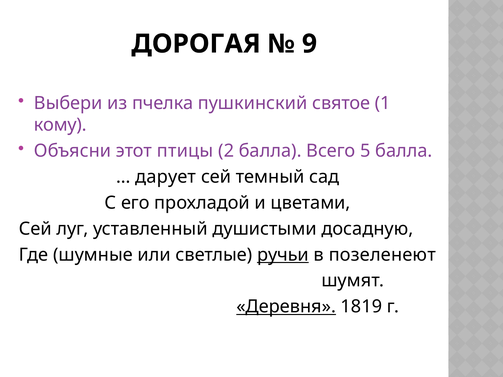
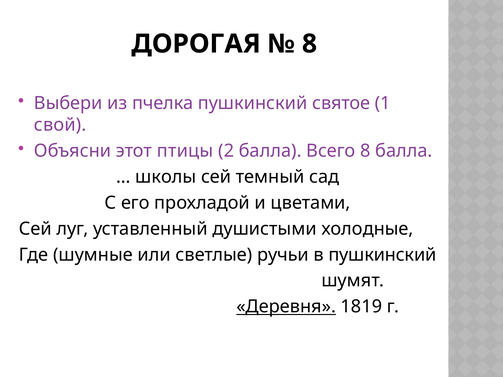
9 at (309, 44): 9 -> 8
кому: кому -> свой
Всего 5: 5 -> 8
дарует: дарует -> школы
досадную: досадную -> холодные
ручьи underline: present -> none
в позеленеют: позеленеют -> пушкинский
